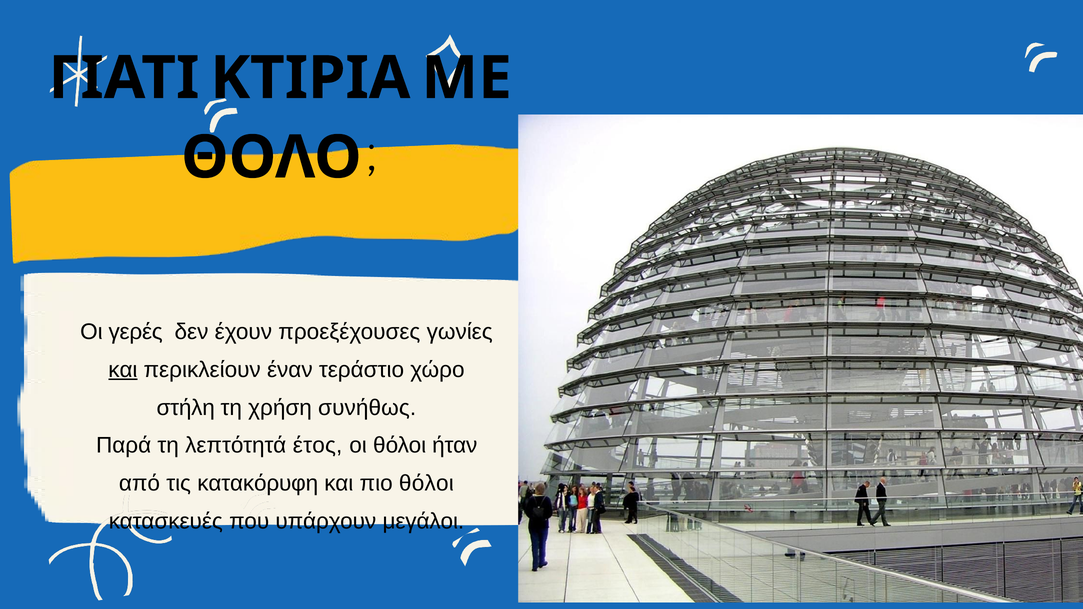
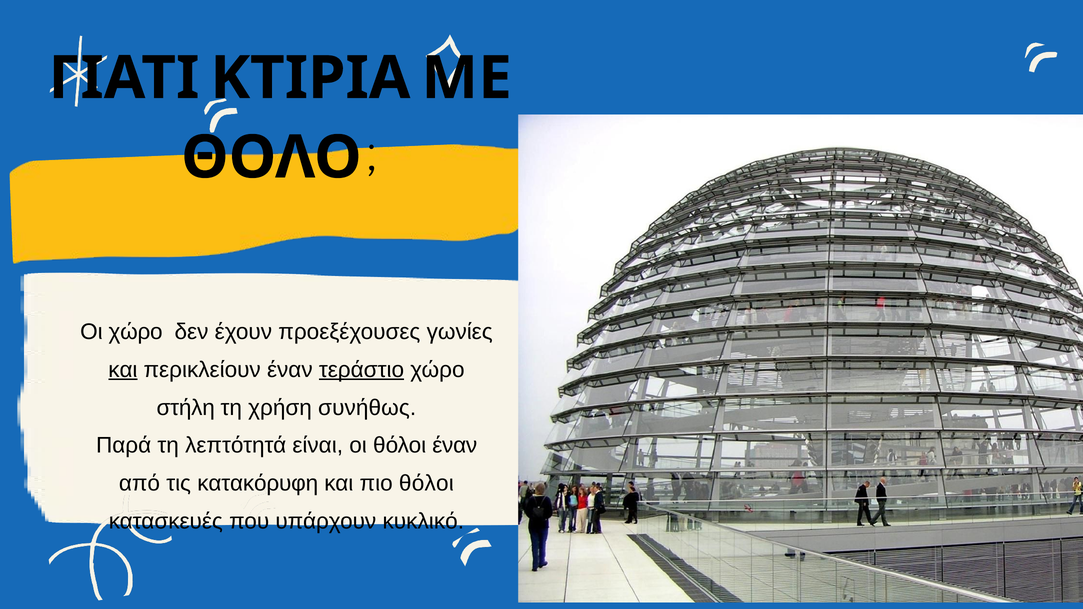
Οι γερές: γερές -> χώρο
τεράστιο underline: none -> present
έτος: έτος -> είναι
θόλοι ήταν: ήταν -> έναν
μεγάλοι: μεγάλοι -> κυκλικό
